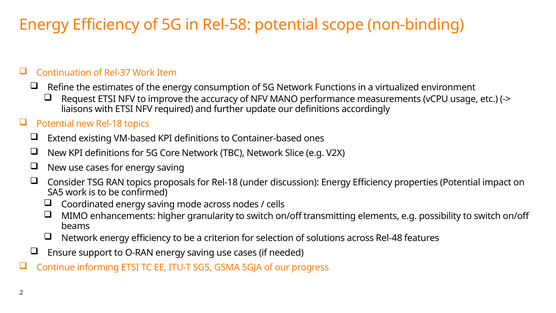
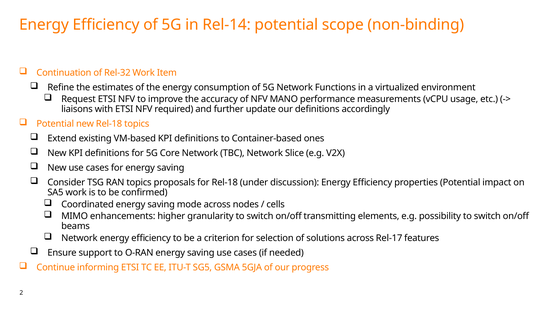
Rel-58: Rel-58 -> Rel-14
Rel-37: Rel-37 -> Rel-32
Rel-48: Rel-48 -> Rel-17
